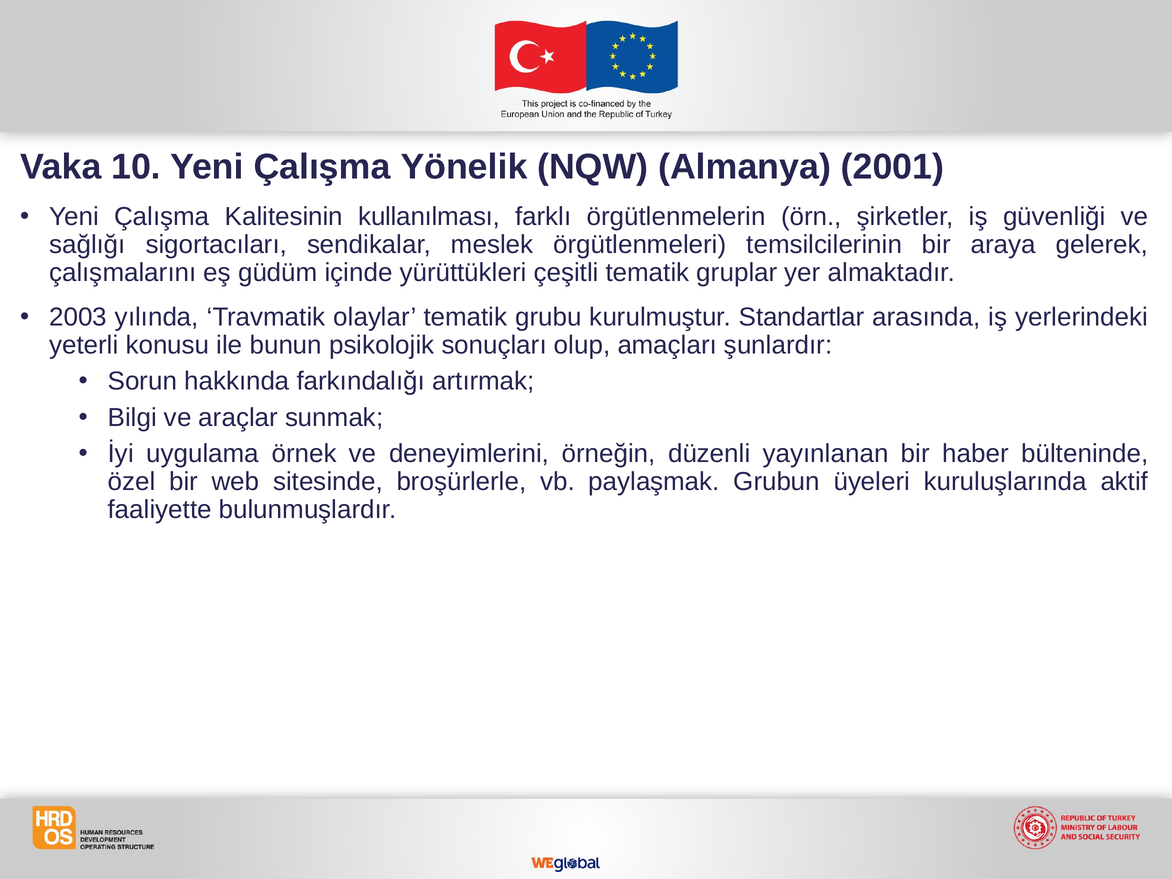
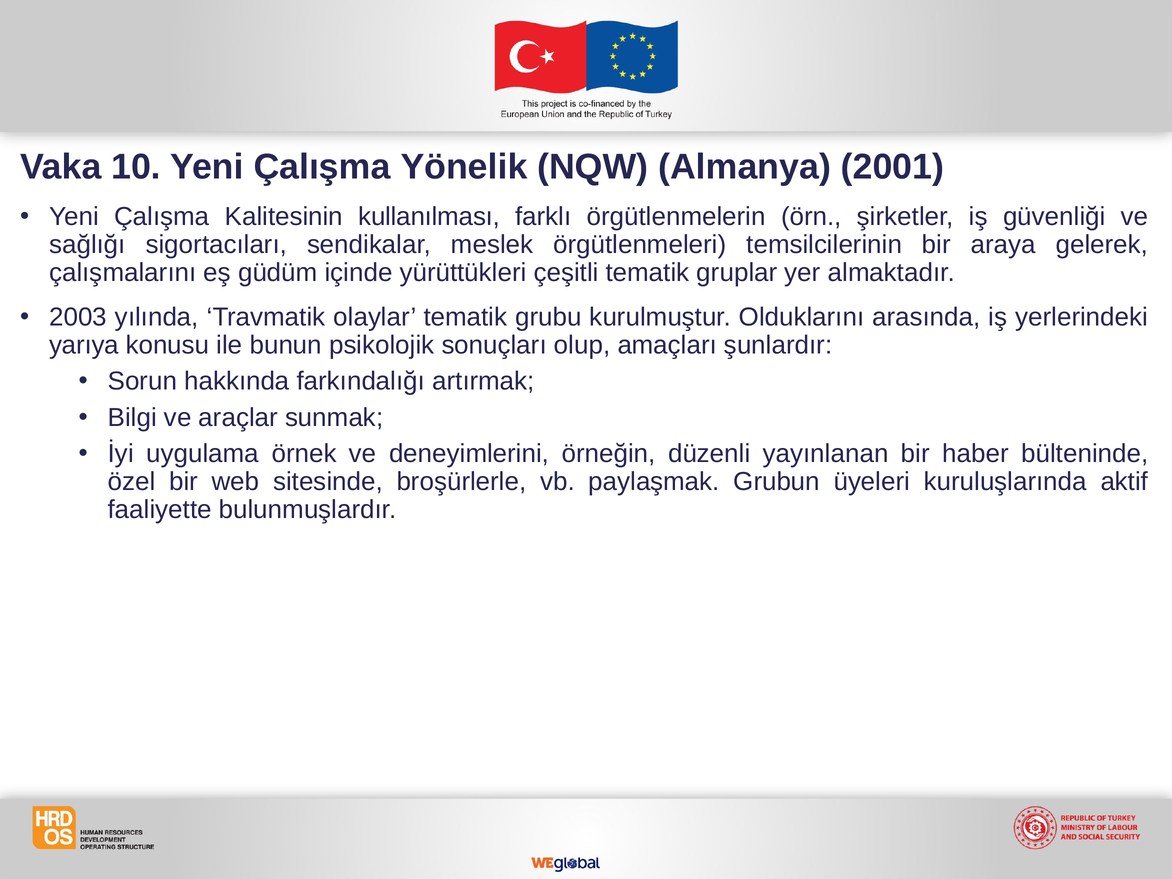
Standartlar: Standartlar -> Olduklarını
yeterli: yeterli -> yarıya
